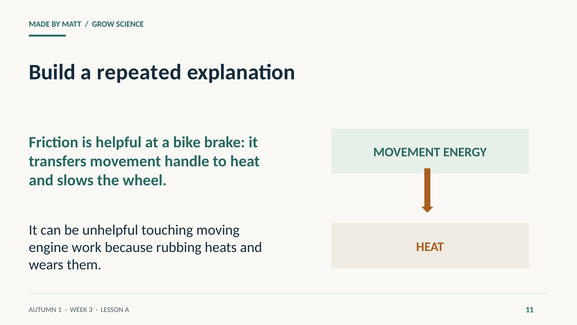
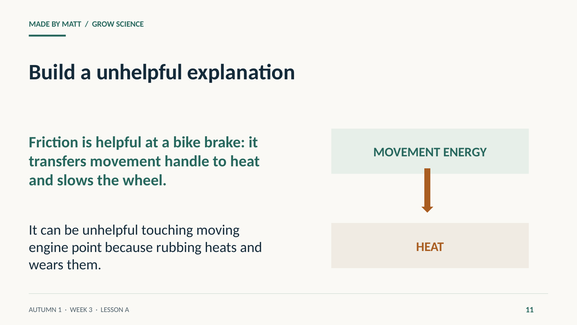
a repeated: repeated -> unhelpful
work: work -> point
